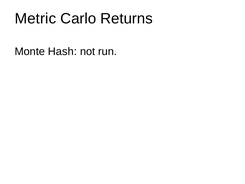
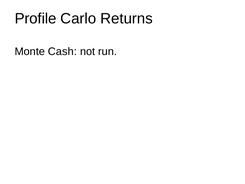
Metric: Metric -> Profile
Hash: Hash -> Cash
